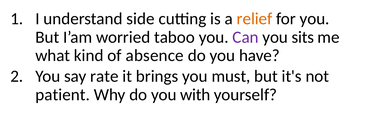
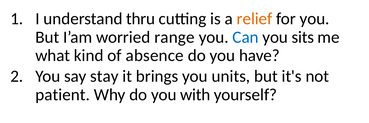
side: side -> thru
taboo: taboo -> range
Can colour: purple -> blue
rate: rate -> stay
must: must -> units
